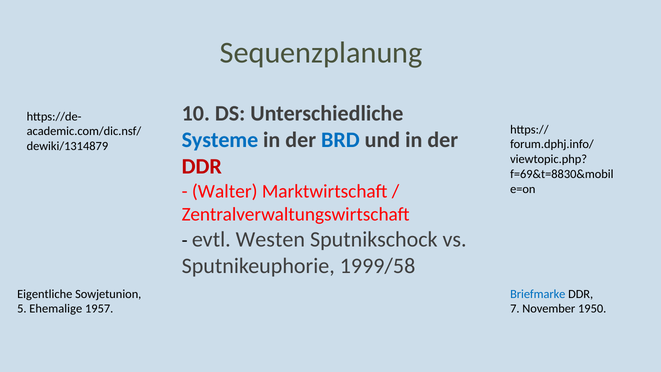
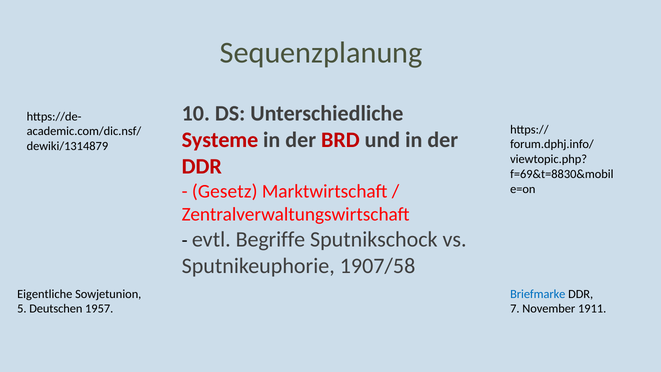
Systeme colour: blue -> red
BRD colour: blue -> red
Walter: Walter -> Gesetz
Westen: Westen -> Begriffe
1999/58: 1999/58 -> 1907/58
Ehemalige: Ehemalige -> Deutschen
1950: 1950 -> 1911
